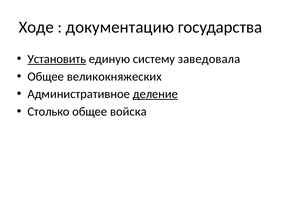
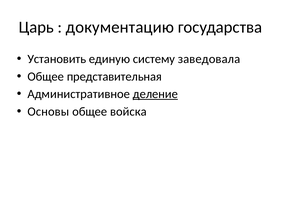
Ходе: Ходе -> Царь
Установить underline: present -> none
великокняжеских: великокняжеских -> представительная
Столько: Столько -> Основы
